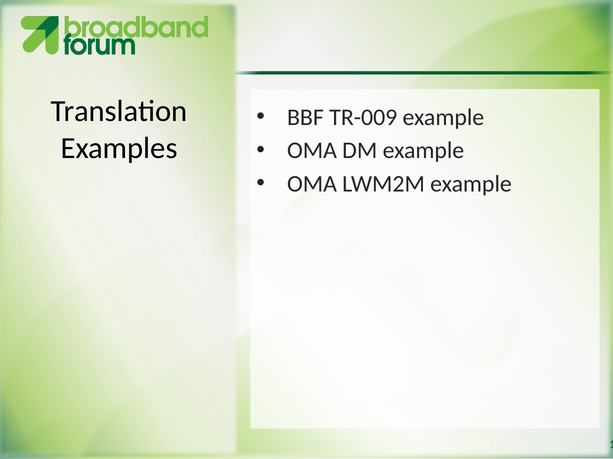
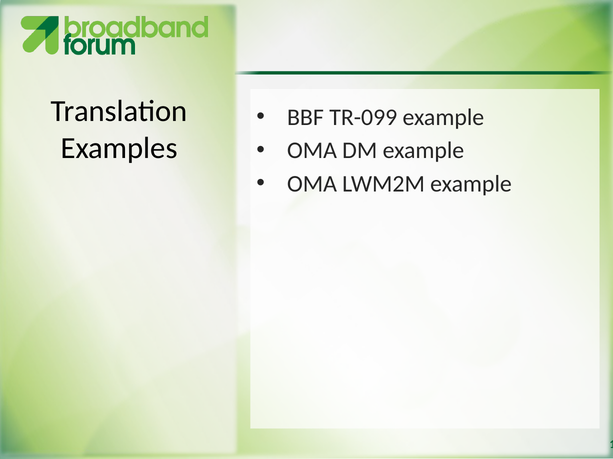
TR-009: TR-009 -> TR-099
